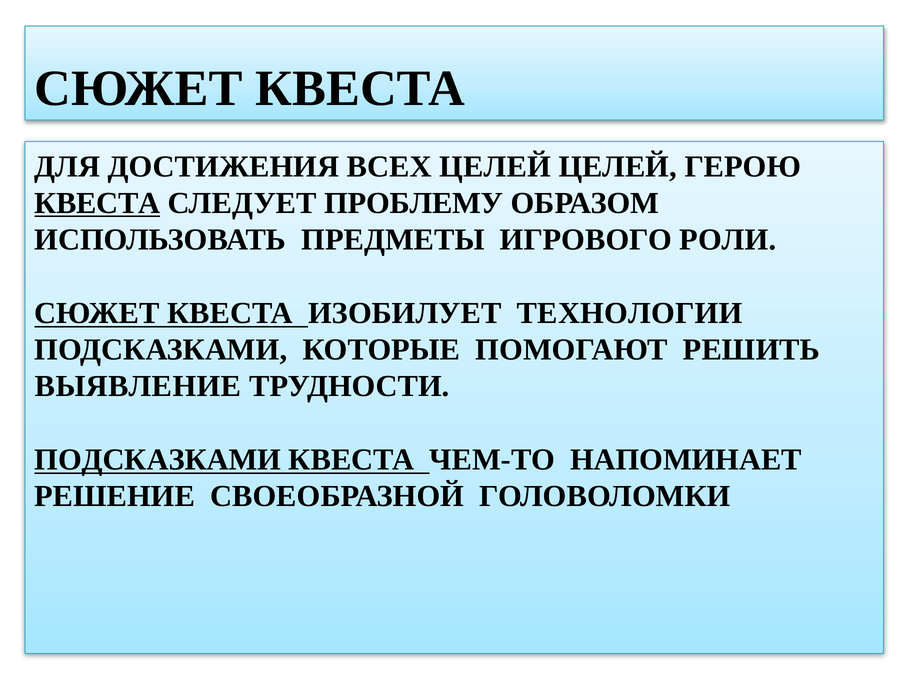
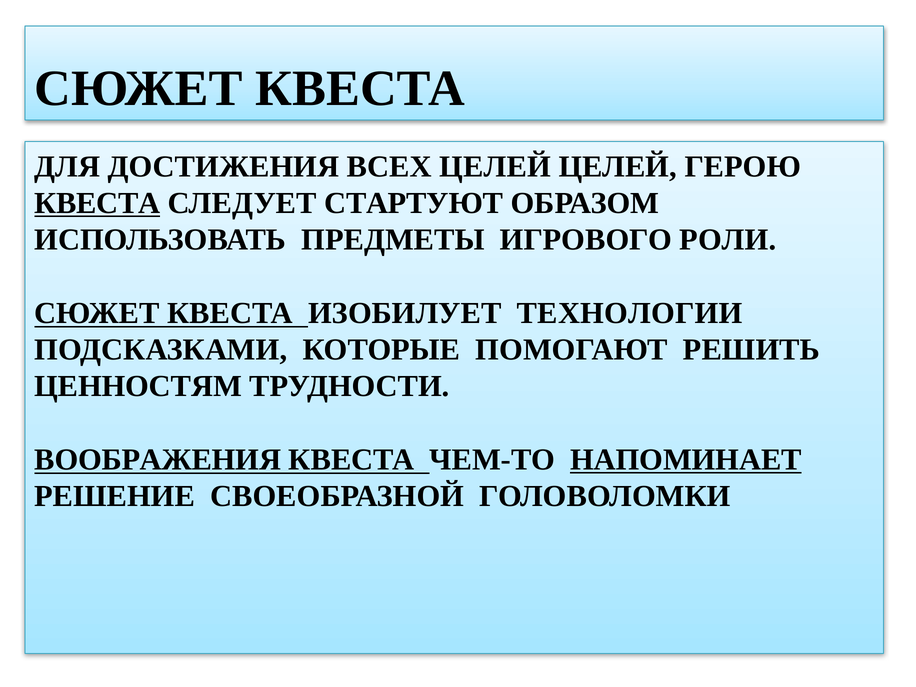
ПРОБЛЕМУ: ПРОБЛЕМУ -> СТАРТУЮТ
ВЫЯВЛЕНИЕ: ВЫЯВЛЕНИЕ -> ЦЕННОСТЯМ
ПОДСКАЗКАМИ at (158, 460): ПОДСКАЗКАМИ -> ВООБРАЖЕНИЯ
НАПОМИНАЕТ underline: none -> present
